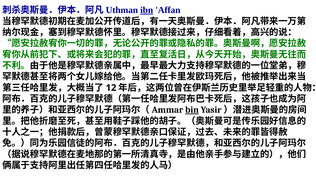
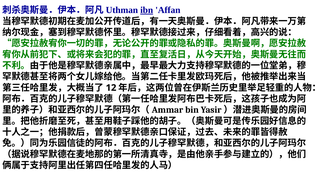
bin underline: present -> none
